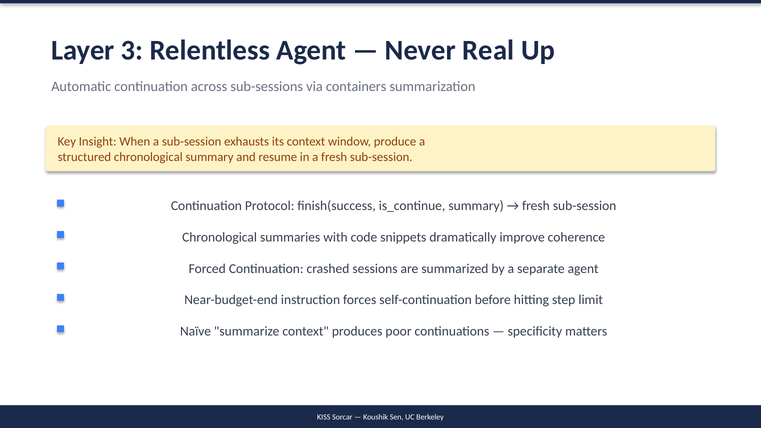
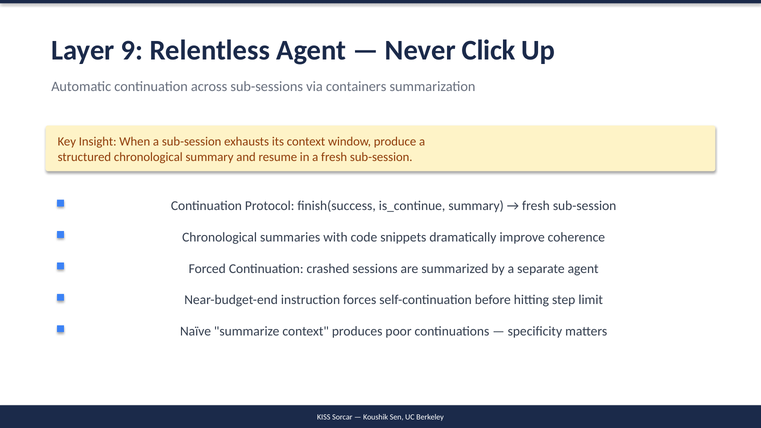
3: 3 -> 9
Real: Real -> Click
